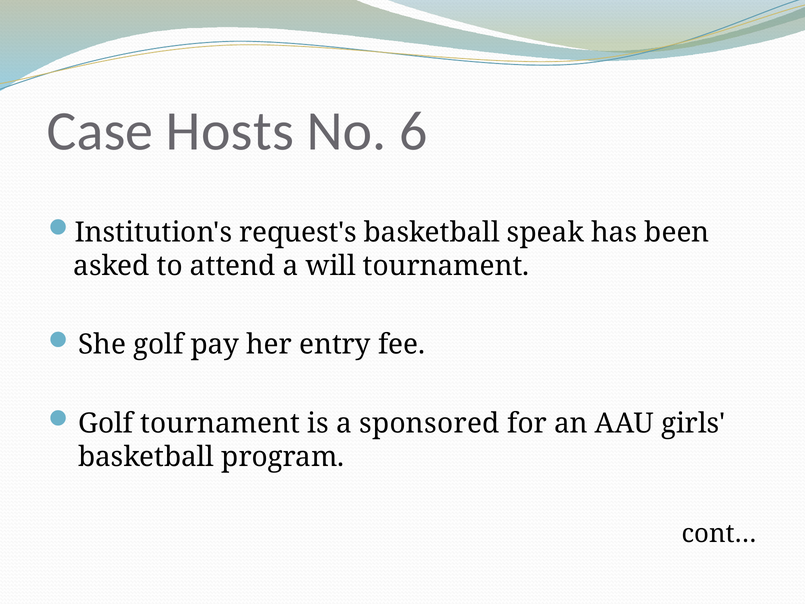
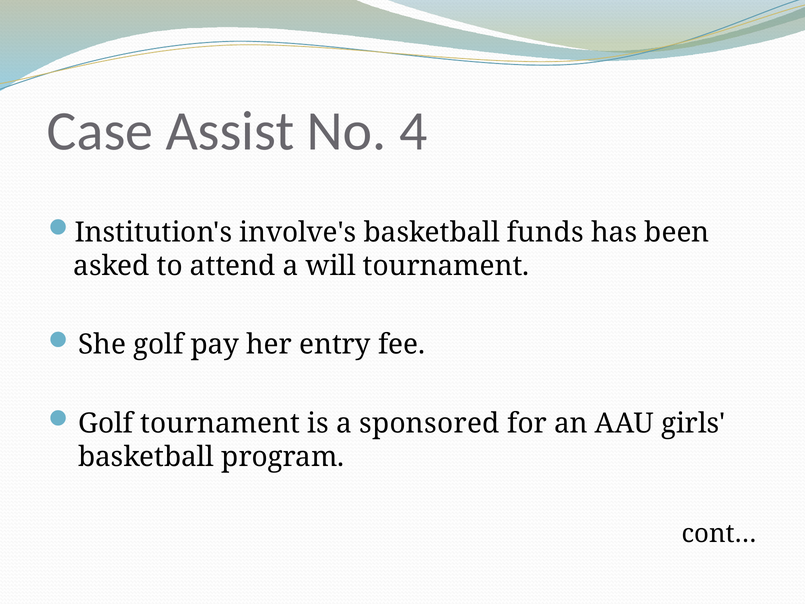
Hosts: Hosts -> Assist
6: 6 -> 4
request's: request's -> involve's
speak: speak -> funds
